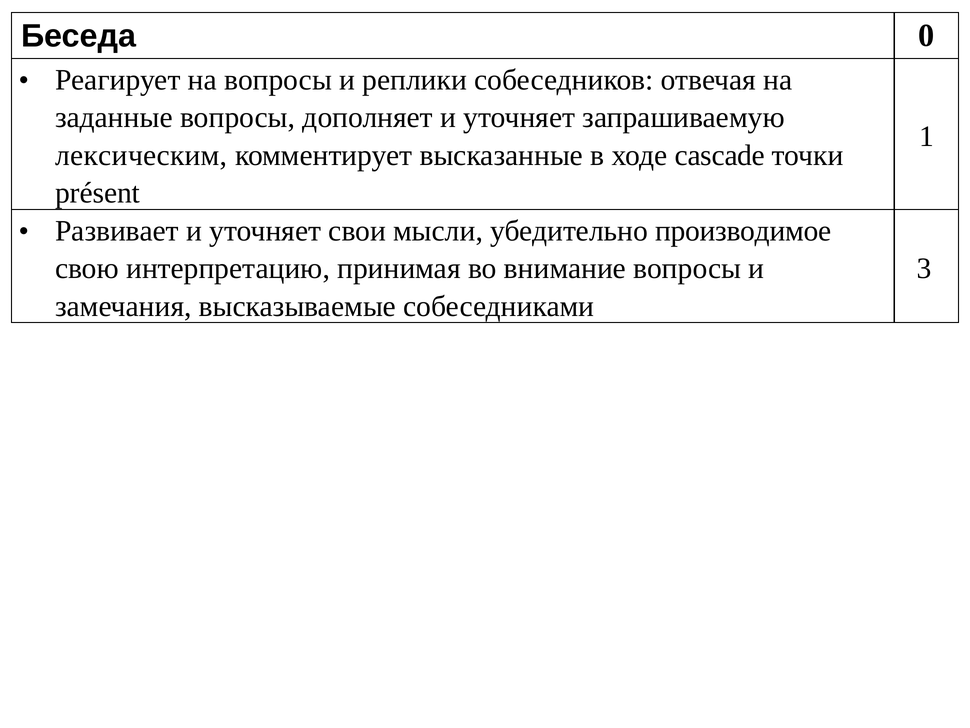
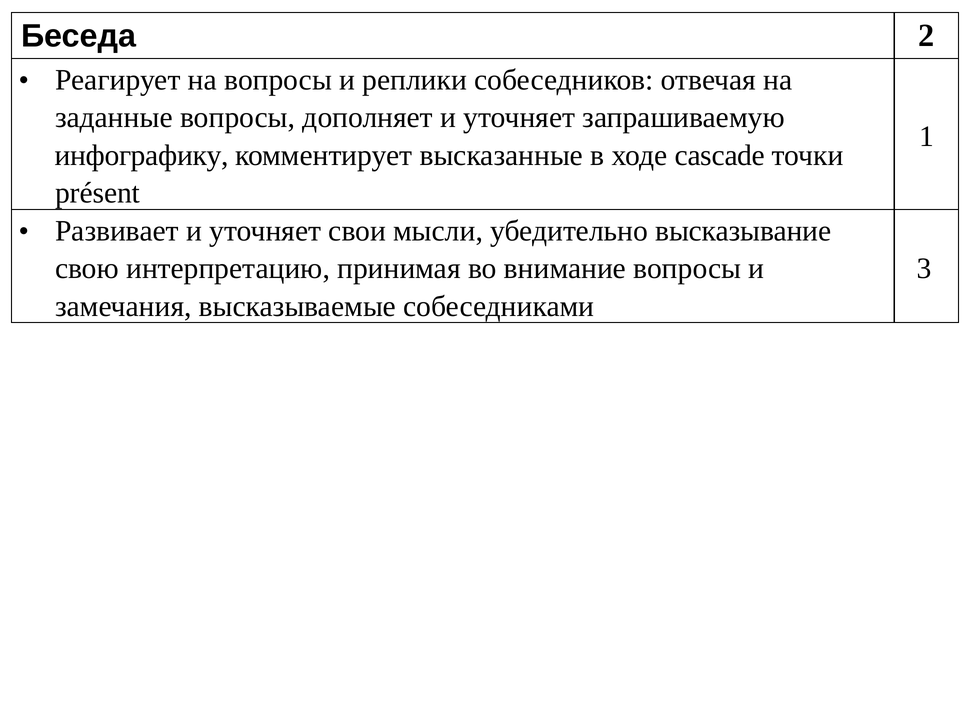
0: 0 -> 2
лексическим: лексическим -> инфографику
производимое: производимое -> высказывание
